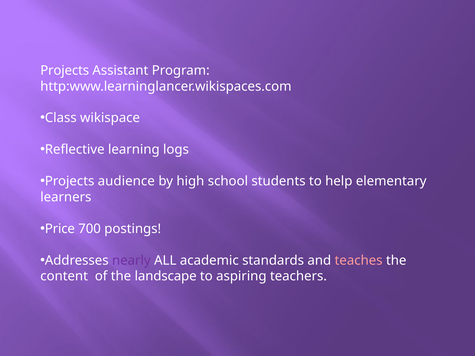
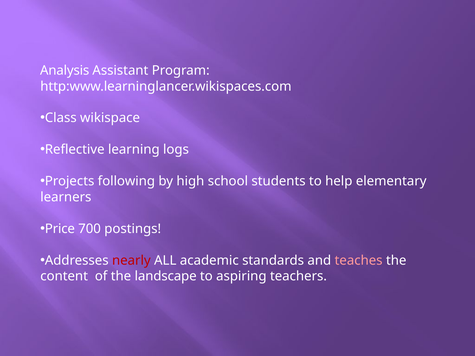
Projects at (65, 71): Projects -> Analysis
audience: audience -> following
nearly colour: purple -> red
